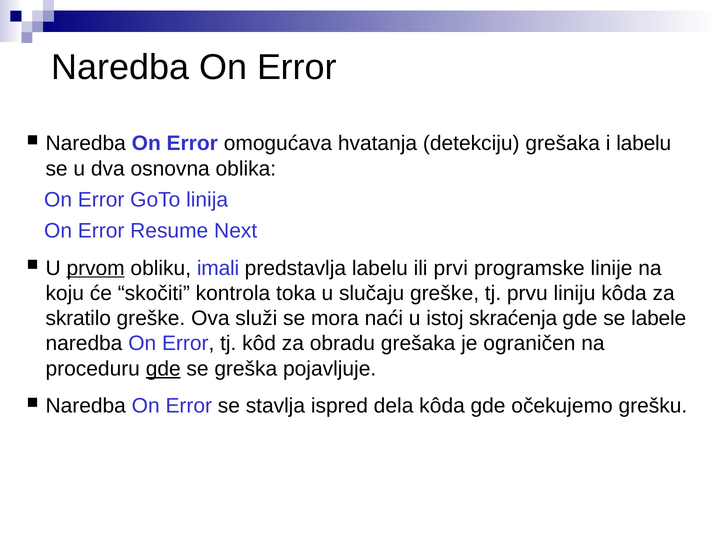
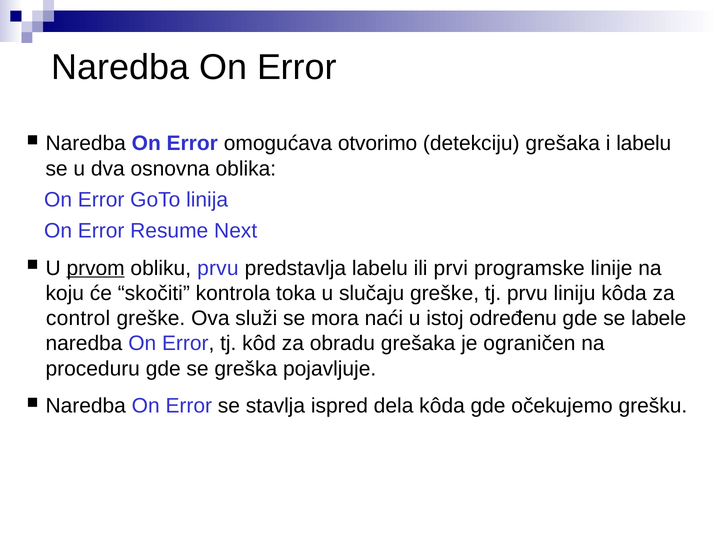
hvatanja: hvatanja -> otvorimo
obliku imali: imali -> prvu
skratilo: skratilo -> control
skraćenja: skraćenja -> određenu
gde at (163, 369) underline: present -> none
